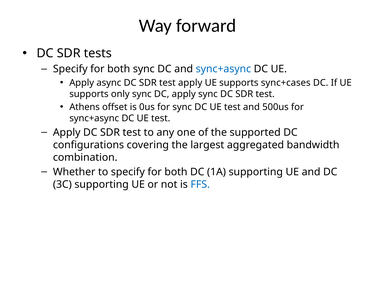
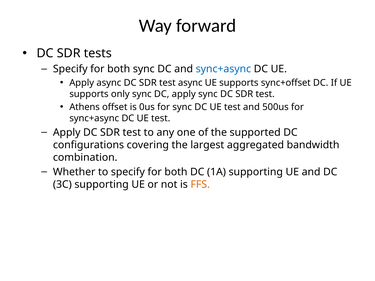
test apply: apply -> async
sync+cases: sync+cases -> sync+offset
FFS colour: blue -> orange
